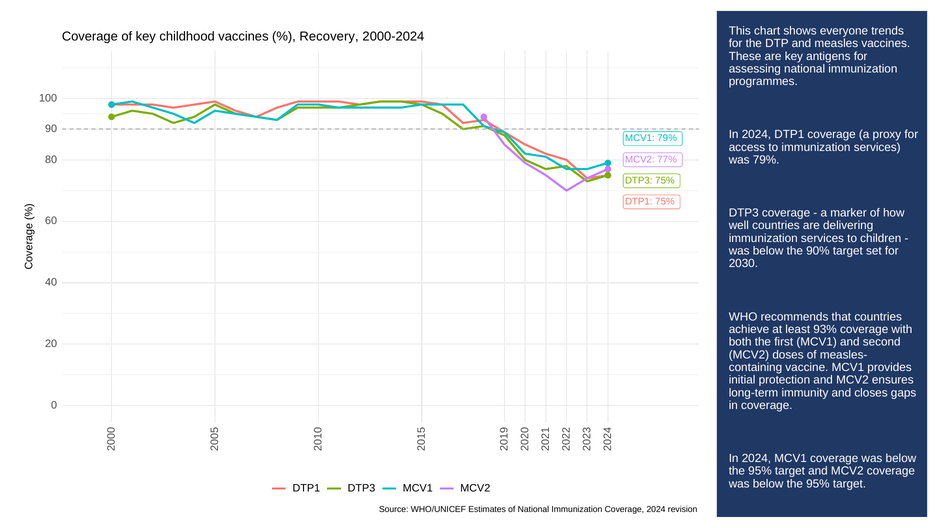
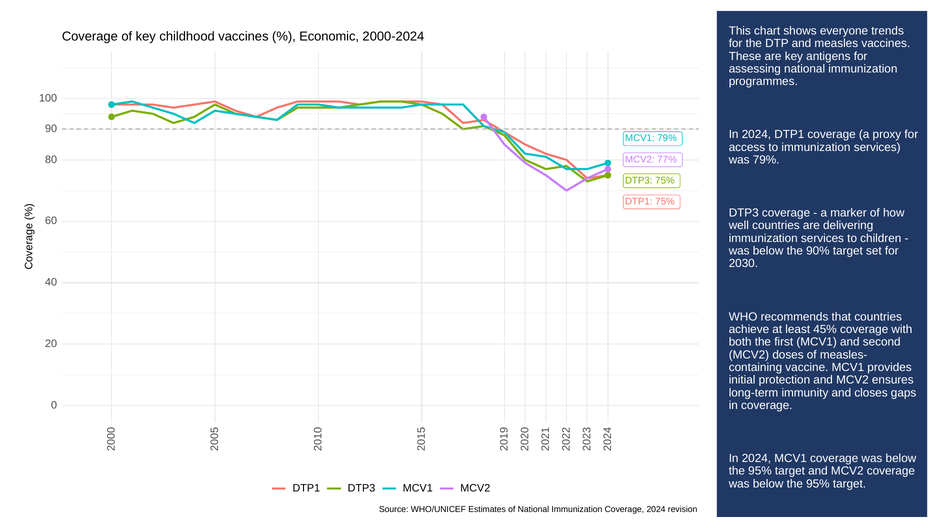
Recovery: Recovery -> Economic
93%: 93% -> 45%
